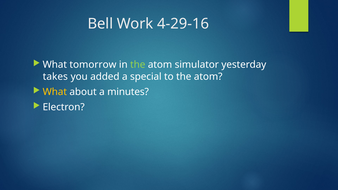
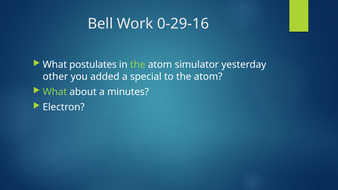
4-29-16: 4-29-16 -> 0-29-16
tomorrow: tomorrow -> postulates
takes: takes -> other
What at (55, 92) colour: yellow -> light green
